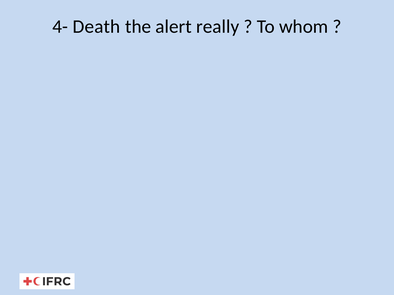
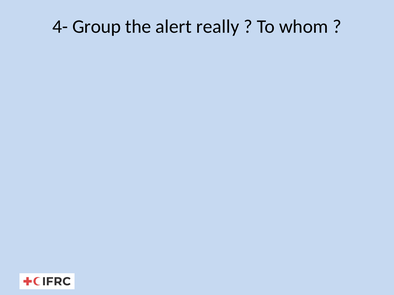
Death: Death -> Group
